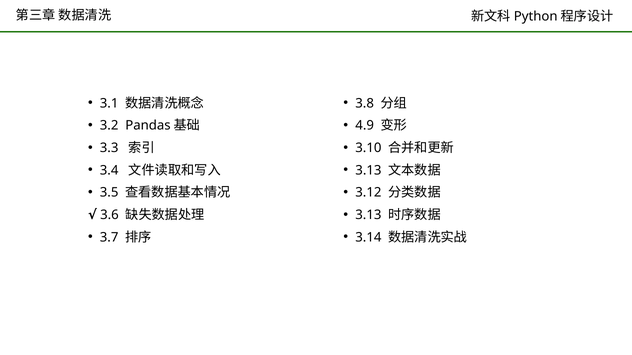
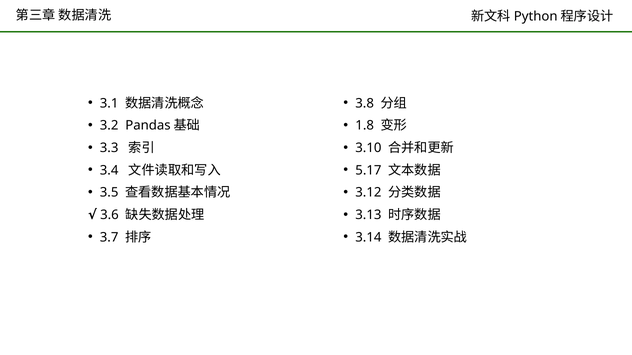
4.9: 4.9 -> 1.8
3.13 at (368, 171): 3.13 -> 5.17
